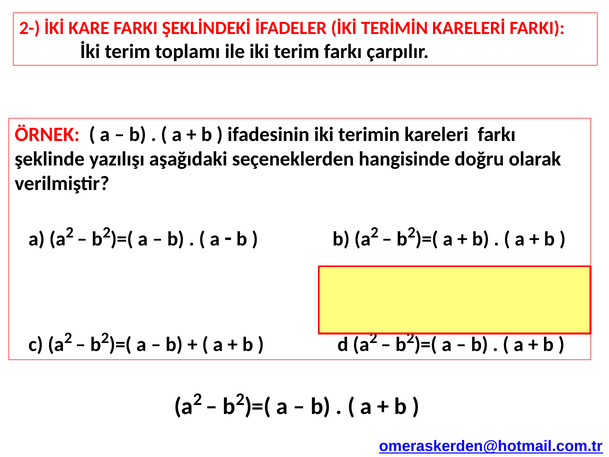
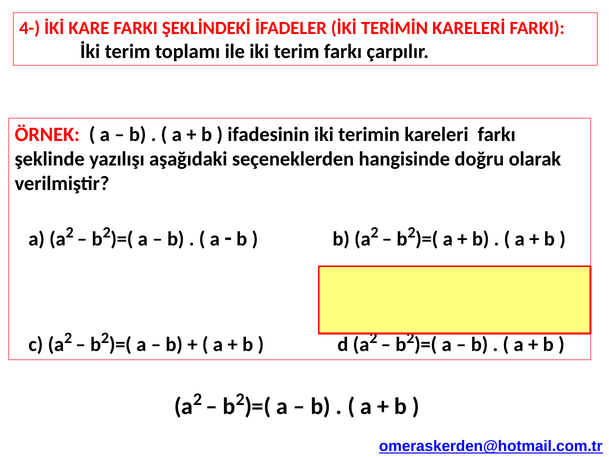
2-: 2- -> 4-
